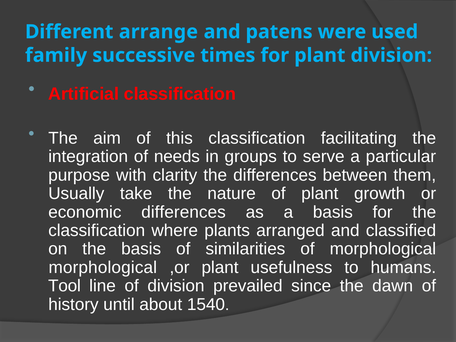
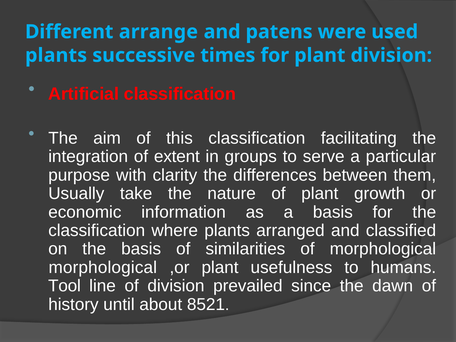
family at (56, 55): family -> plants
needs: needs -> extent
economic differences: differences -> information
1540: 1540 -> 8521
